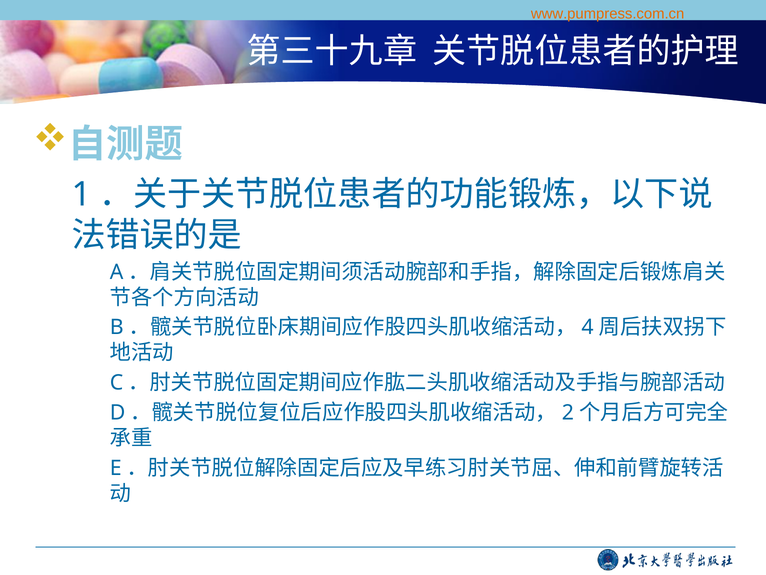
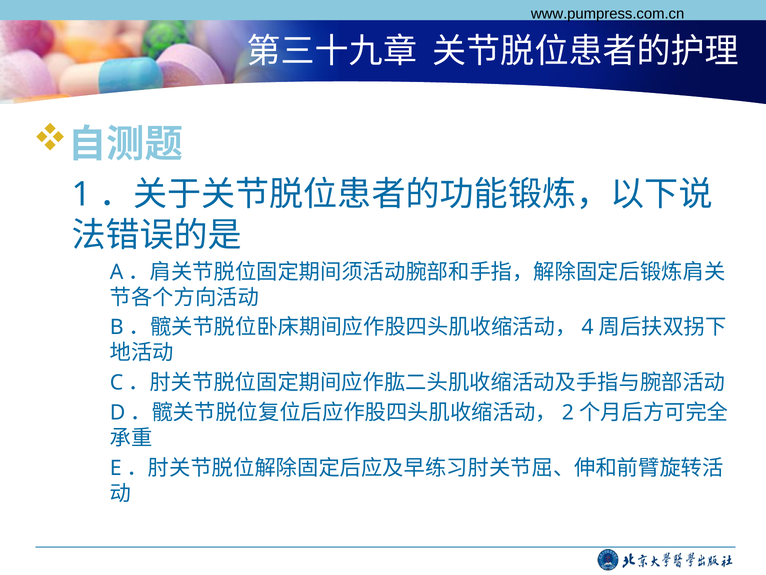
www.pumpress.com.cn colour: orange -> black
